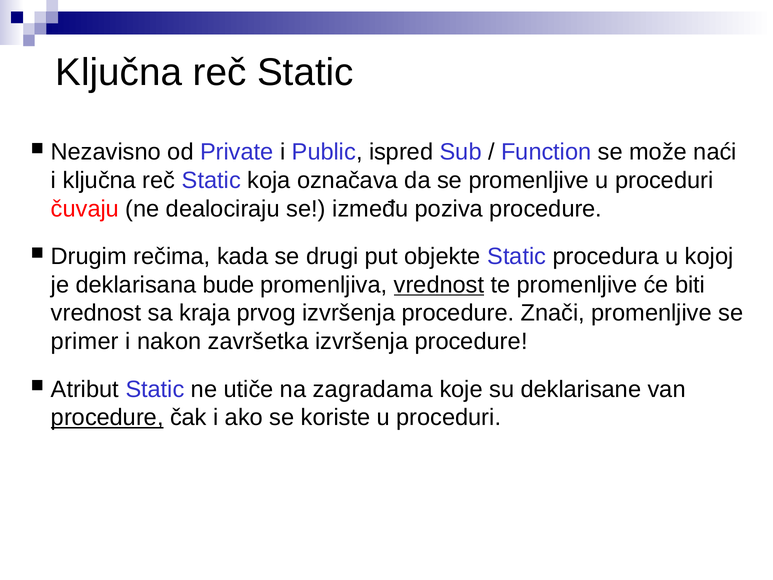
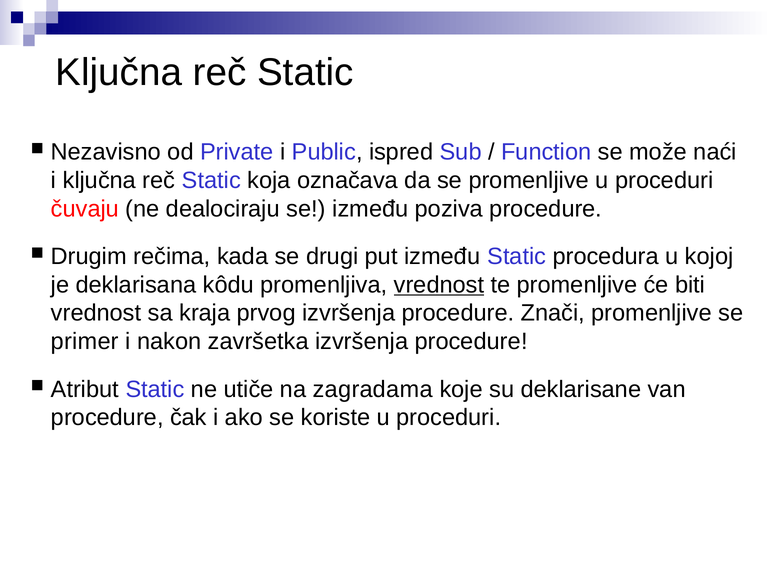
put objekte: objekte -> između
bude: bude -> kôdu
procedure at (107, 417) underline: present -> none
